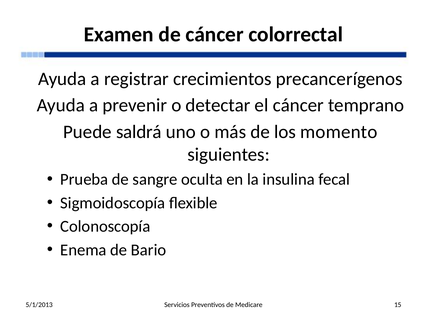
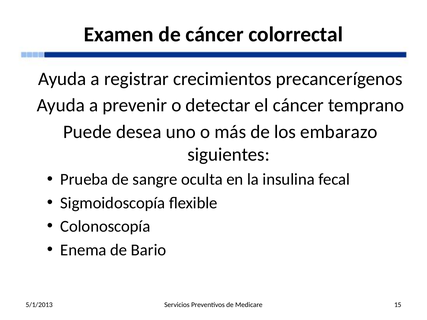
saldrá: saldrá -> desea
momento: momento -> embarazo
